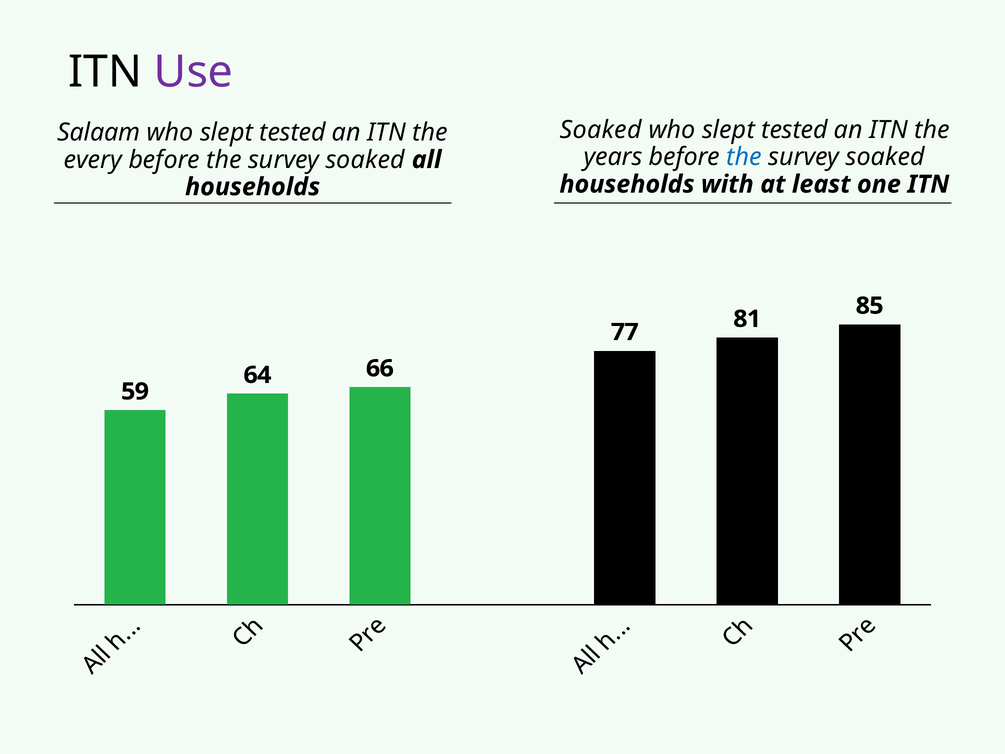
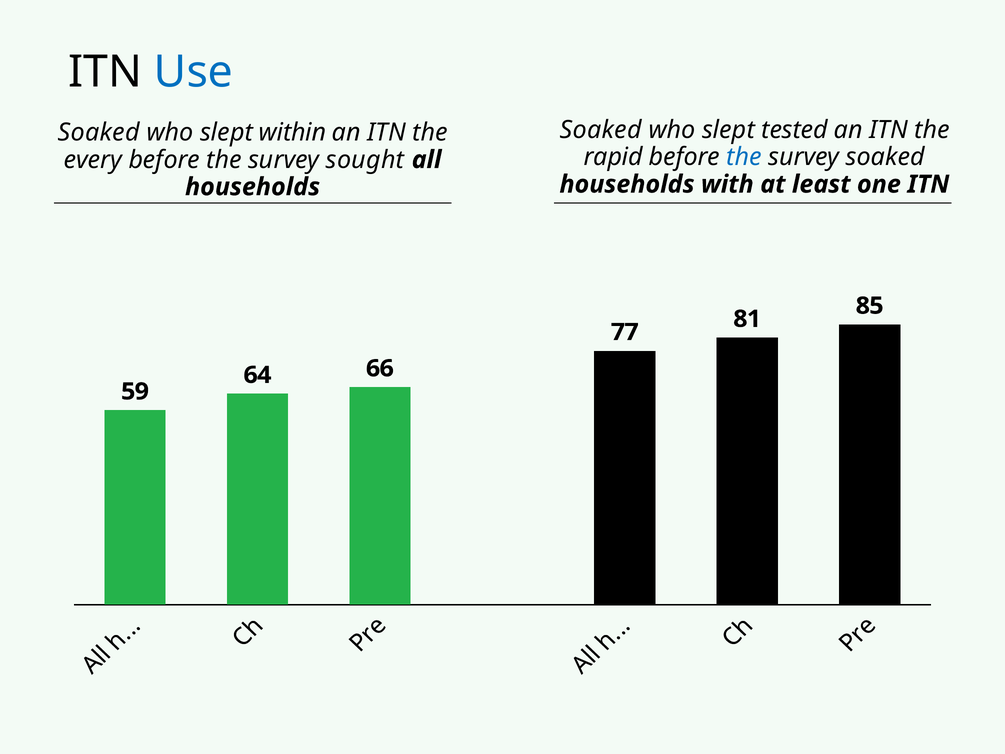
Use colour: purple -> blue
Salaam at (99, 133): Salaam -> Soaked
tested at (293, 133): tested -> within
years: years -> rapid
soaked at (365, 160): soaked -> sought
